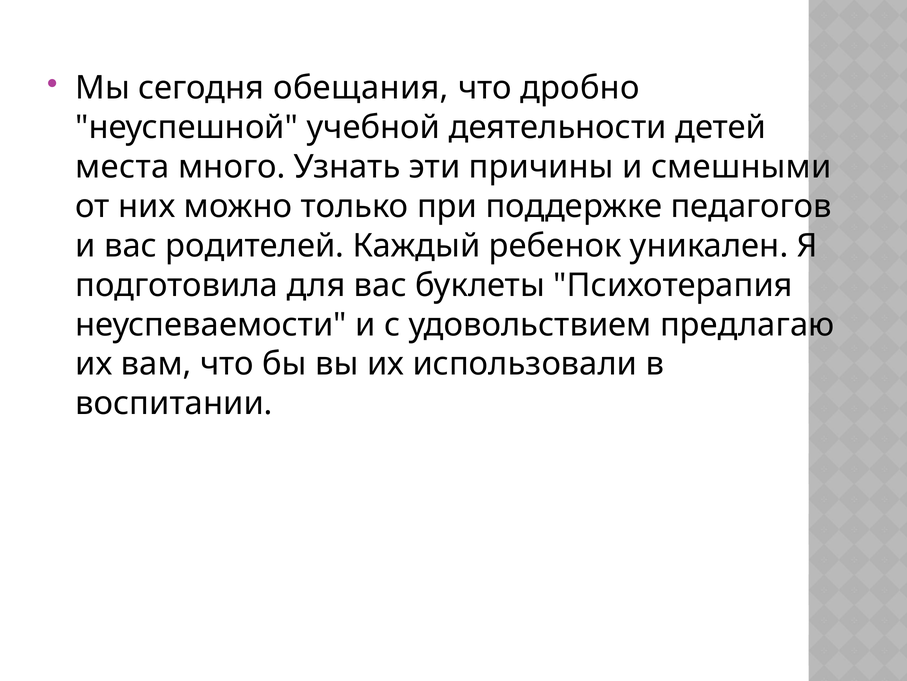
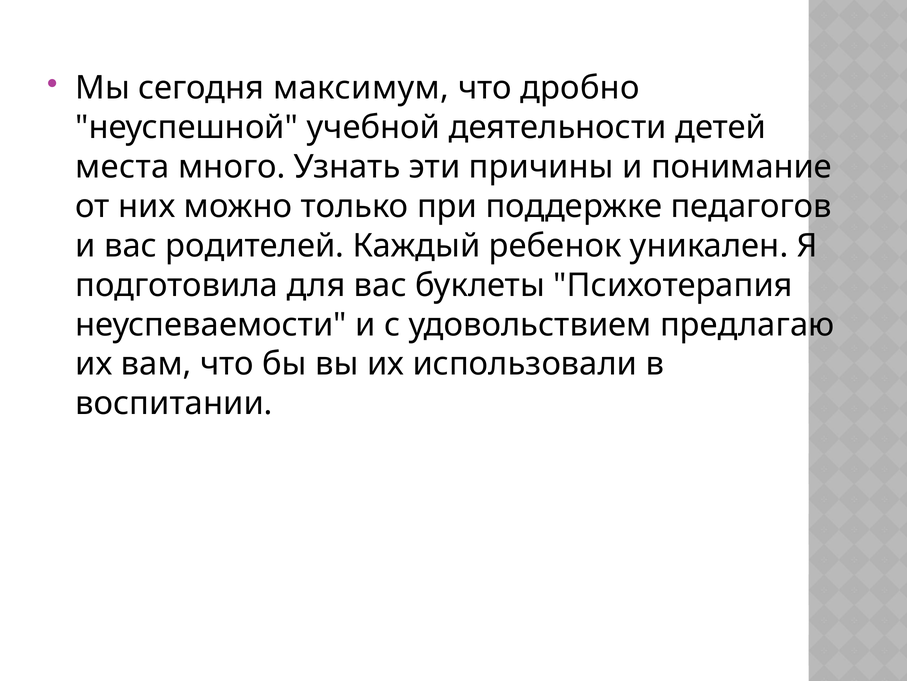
обещания: обещания -> максимум
смешными: смешными -> понимание
